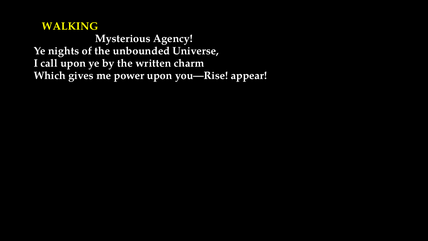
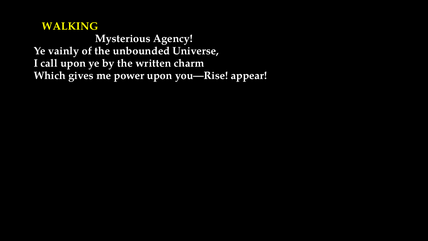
nights: nights -> vainly
